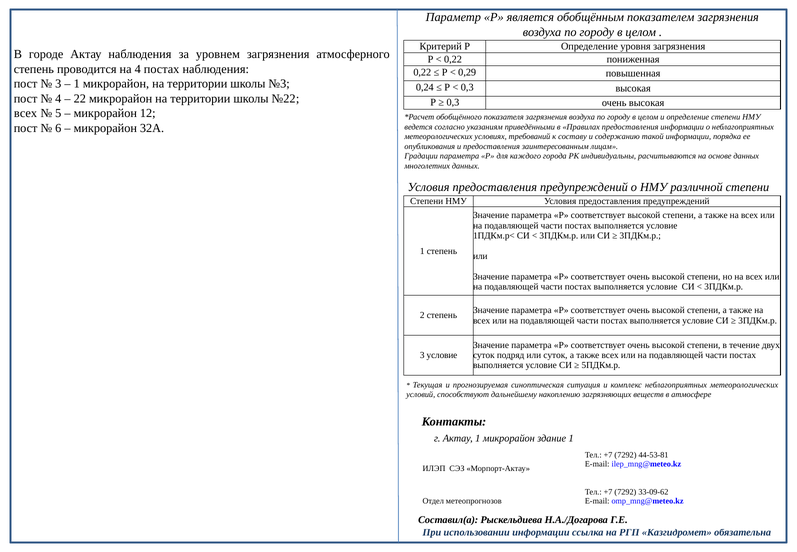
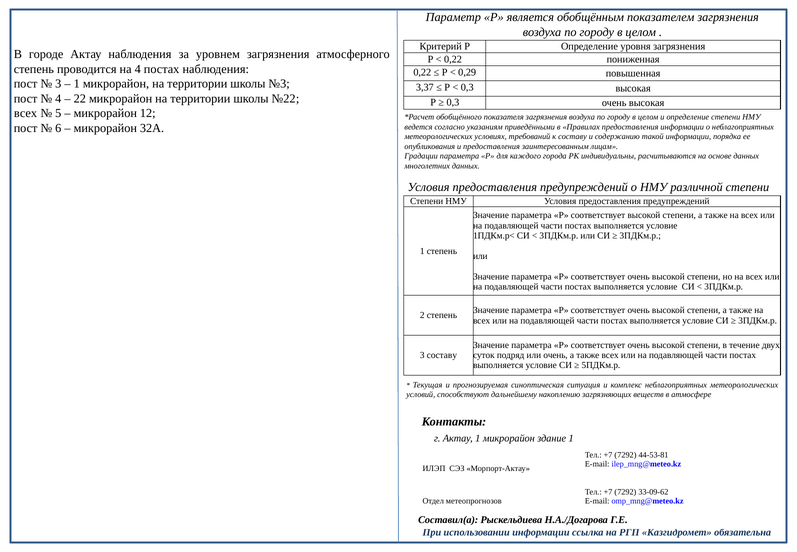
0,24: 0,24 -> 3,37
3 условие: условие -> составу
или суток: суток -> очень
